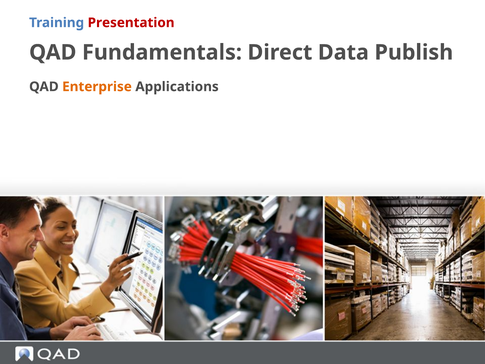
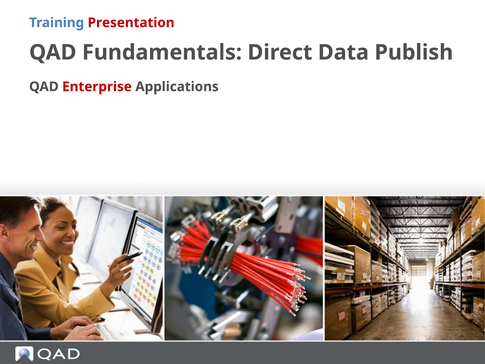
Enterprise colour: orange -> red
